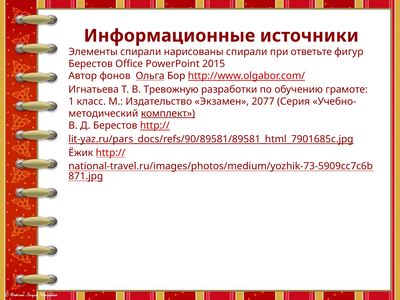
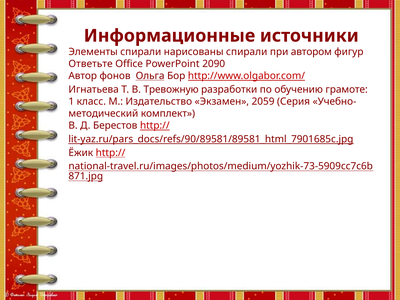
ответьте: ответьте -> автором
Берестов at (91, 64): Берестов -> Ответьте
2015: 2015 -> 2090
2077: 2077 -> 2059
комплект underline: present -> none
